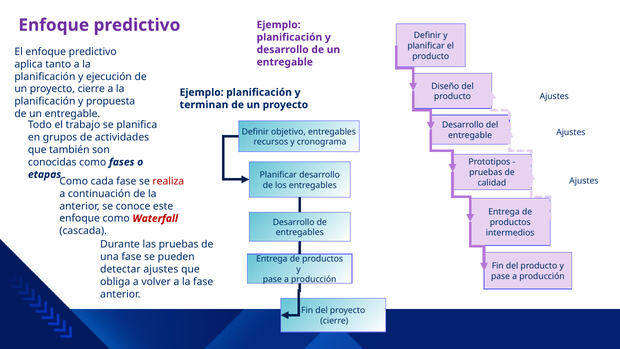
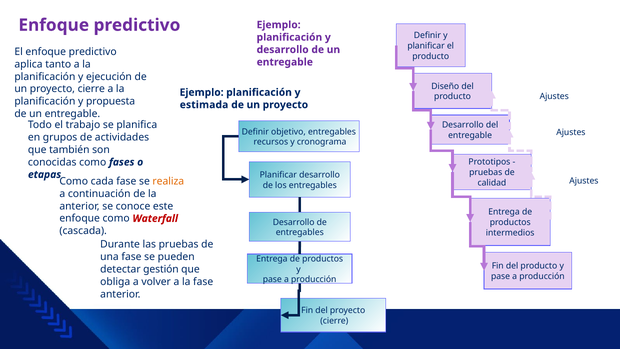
terminan: terminan -> estimada
realiza colour: red -> orange
detectar ajustes: ajustes -> gestión
